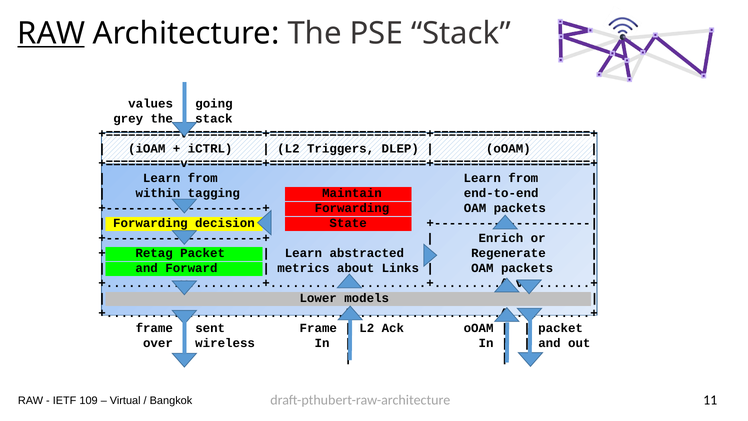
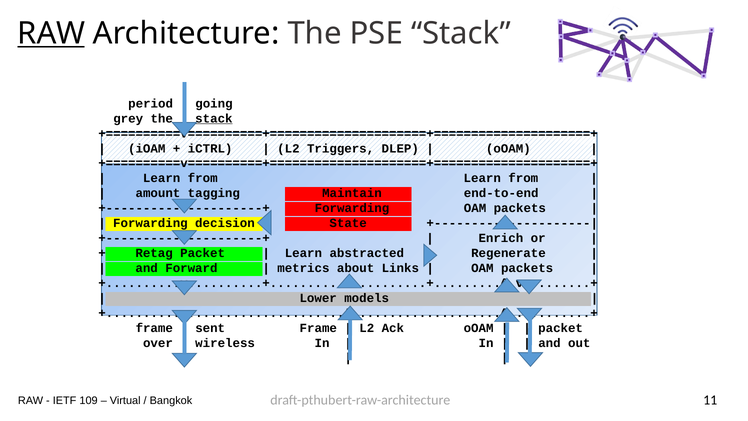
values: values -> period
stack at (214, 118) underline: none -> present
within: within -> amount
